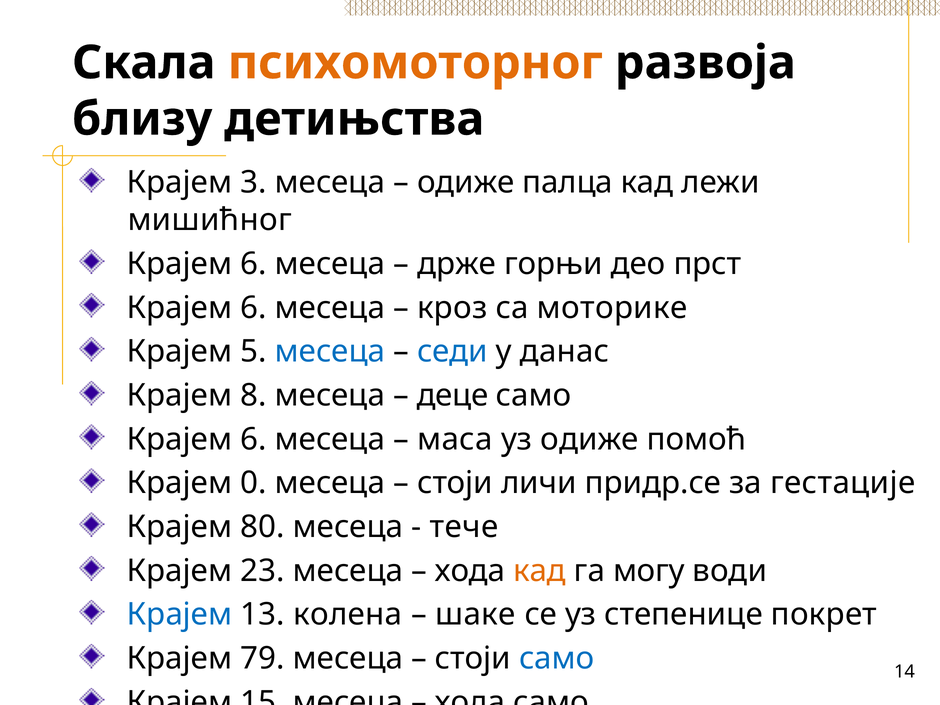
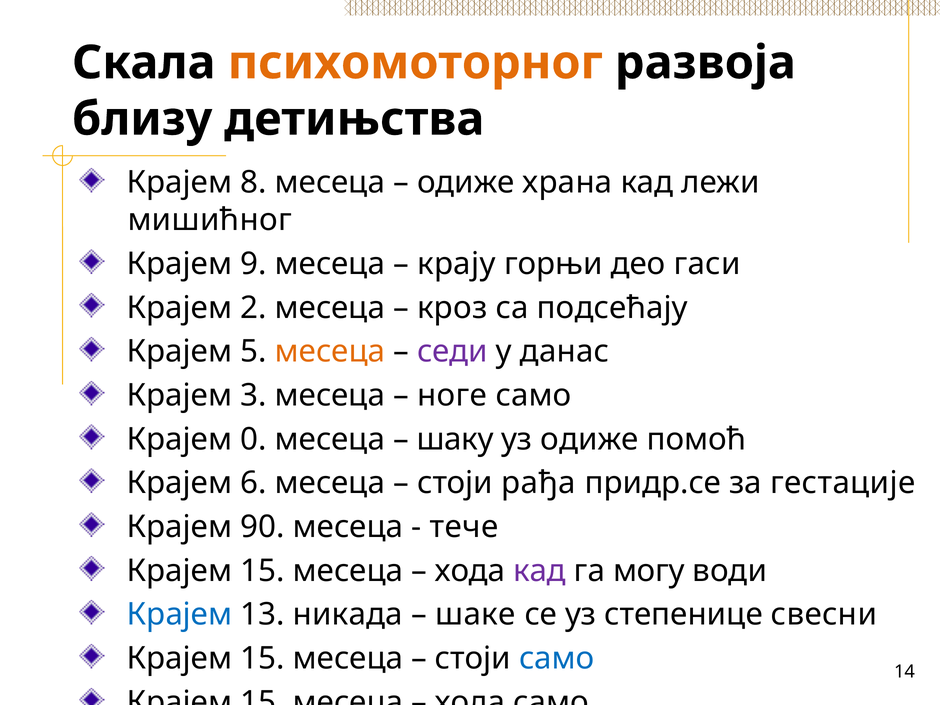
3: 3 -> 8
палца: палца -> храна
6 at (254, 264): 6 -> 9
држе: држе -> крају
прст: прст -> гаси
6 at (254, 308): 6 -> 2
моторике: моторике -> подсећају
месеца at (330, 352) colour: blue -> orange
седи colour: blue -> purple
8: 8 -> 3
деце: деце -> ноге
6 at (254, 439): 6 -> 0
маса: маса -> шаку
0: 0 -> 6
личи: личи -> рађа
80: 80 -> 90
23 at (263, 571): 23 -> 15
кад at (540, 571) colour: orange -> purple
колена: колена -> никада
покрет: покрет -> свесни
79 at (263, 659): 79 -> 15
